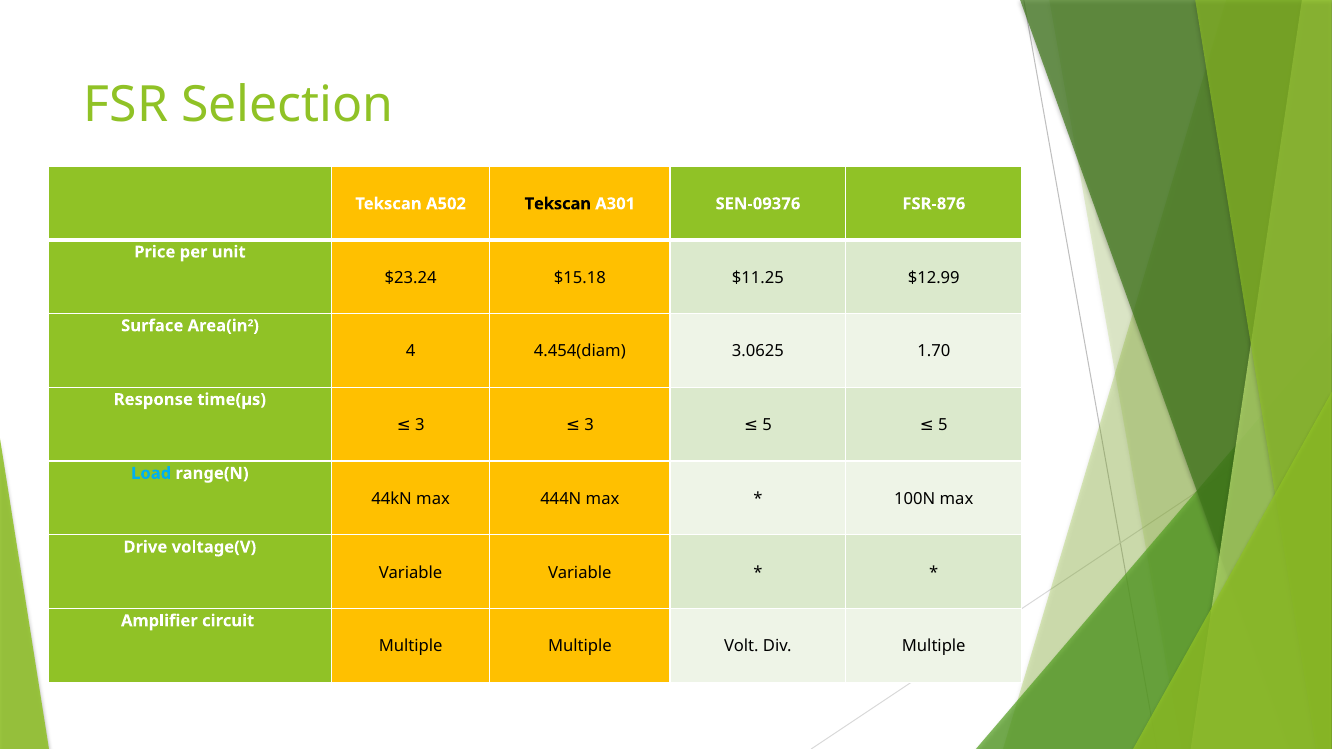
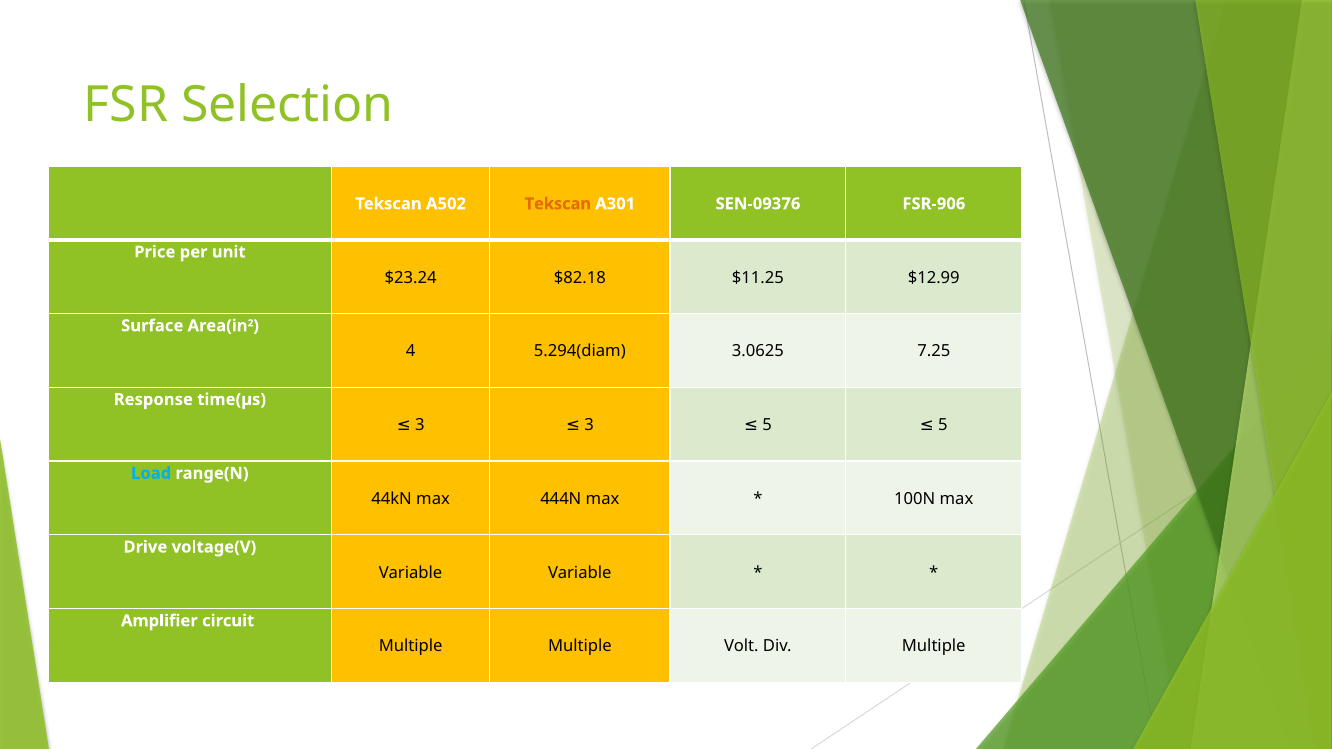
Tekscan at (558, 204) colour: black -> orange
FSR-876: FSR-876 -> FSR-906
$15.18: $15.18 -> $82.18
4.454(diam: 4.454(diam -> 5.294(diam
1.70: 1.70 -> 7.25
